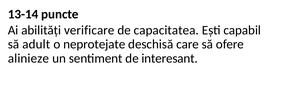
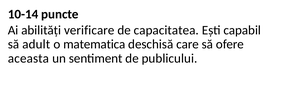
13-14: 13-14 -> 10-14
neprotejate: neprotejate -> matematica
alinieze: alinieze -> aceasta
interesant: interesant -> publicului
